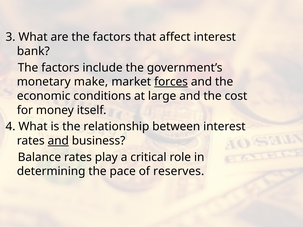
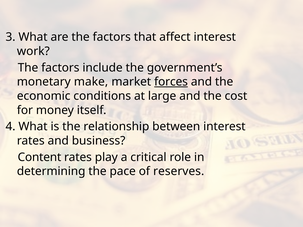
bank: bank -> work
and at (58, 141) underline: present -> none
Balance: Balance -> Content
